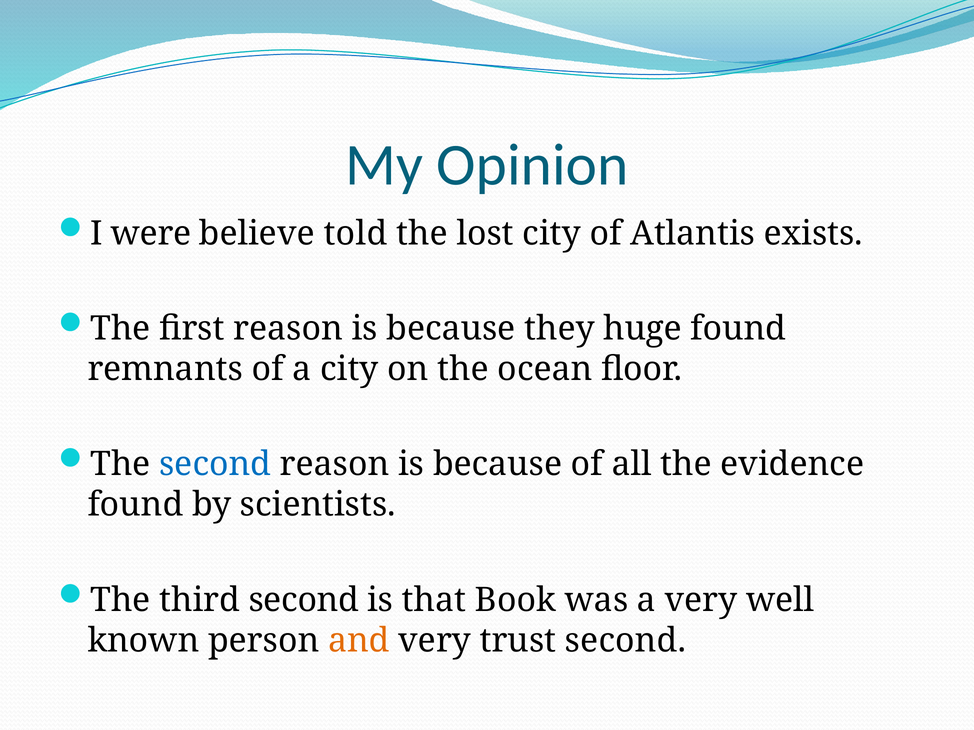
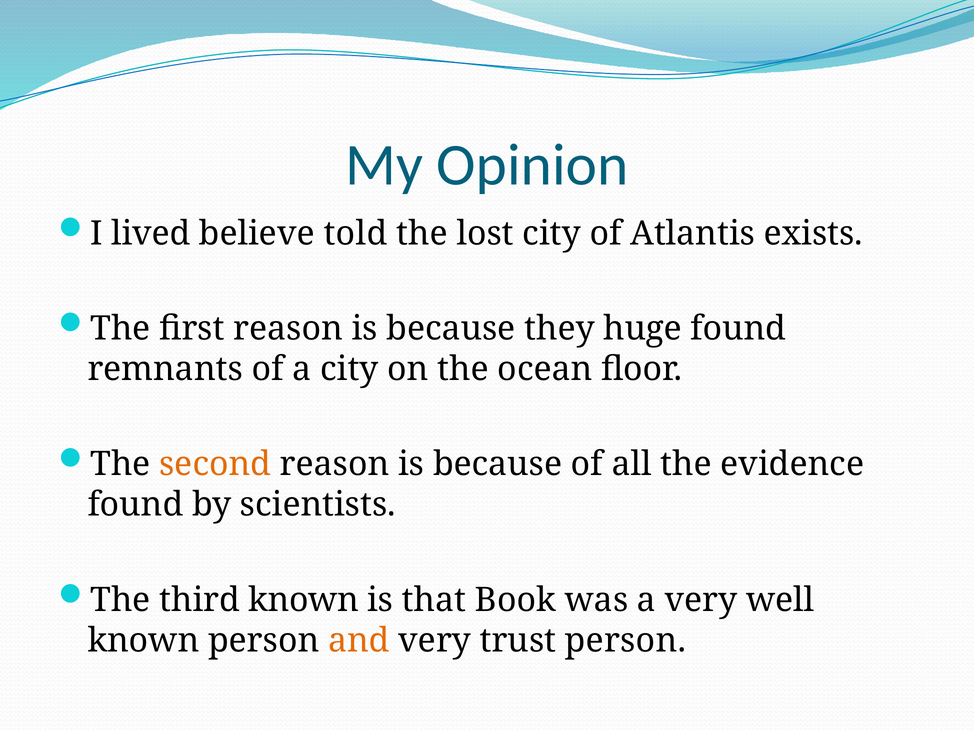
were: were -> lived
second at (215, 465) colour: blue -> orange
third second: second -> known
trust second: second -> person
